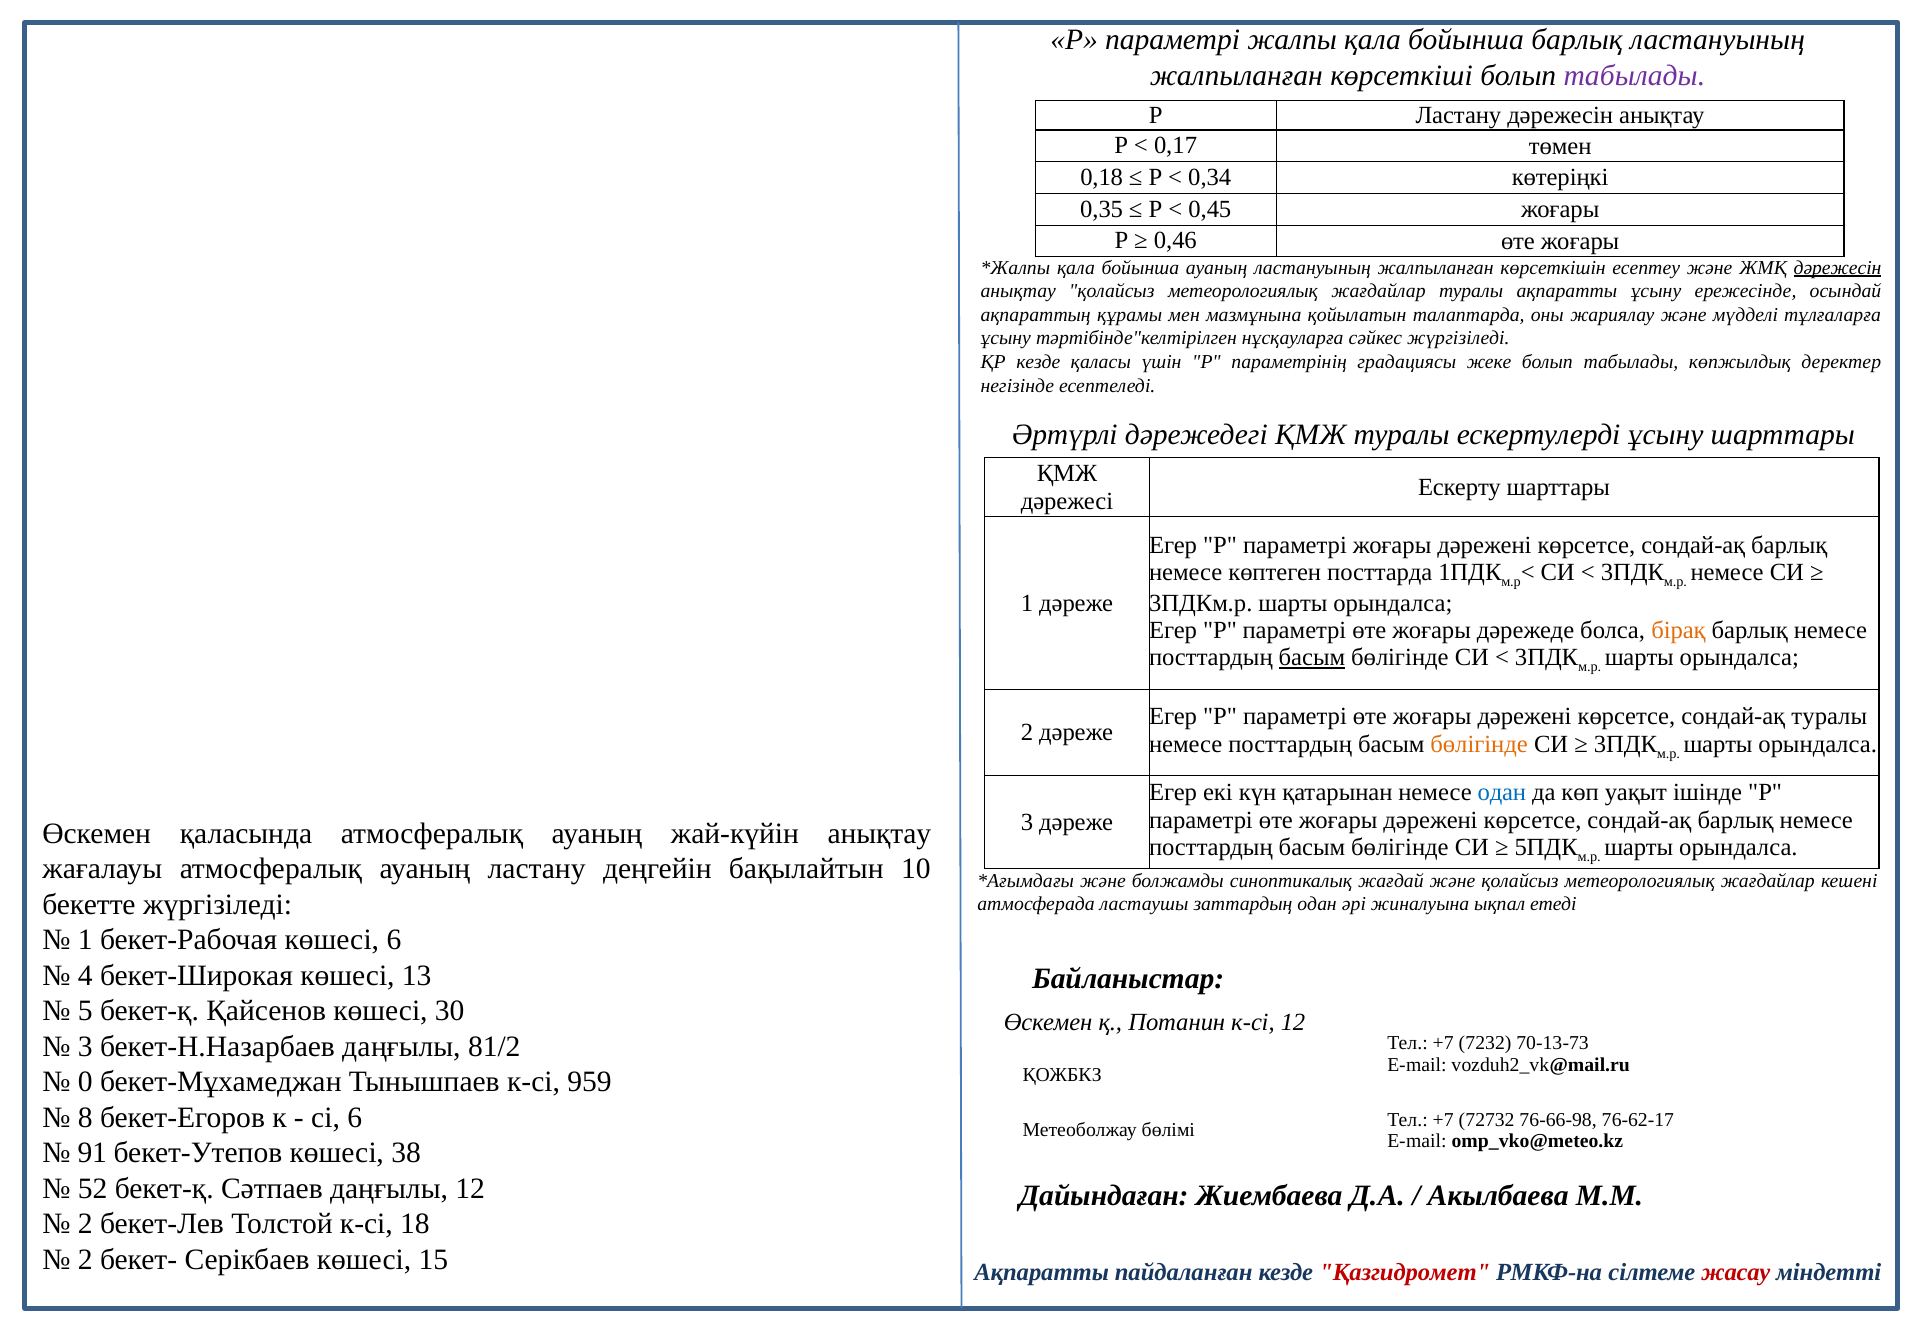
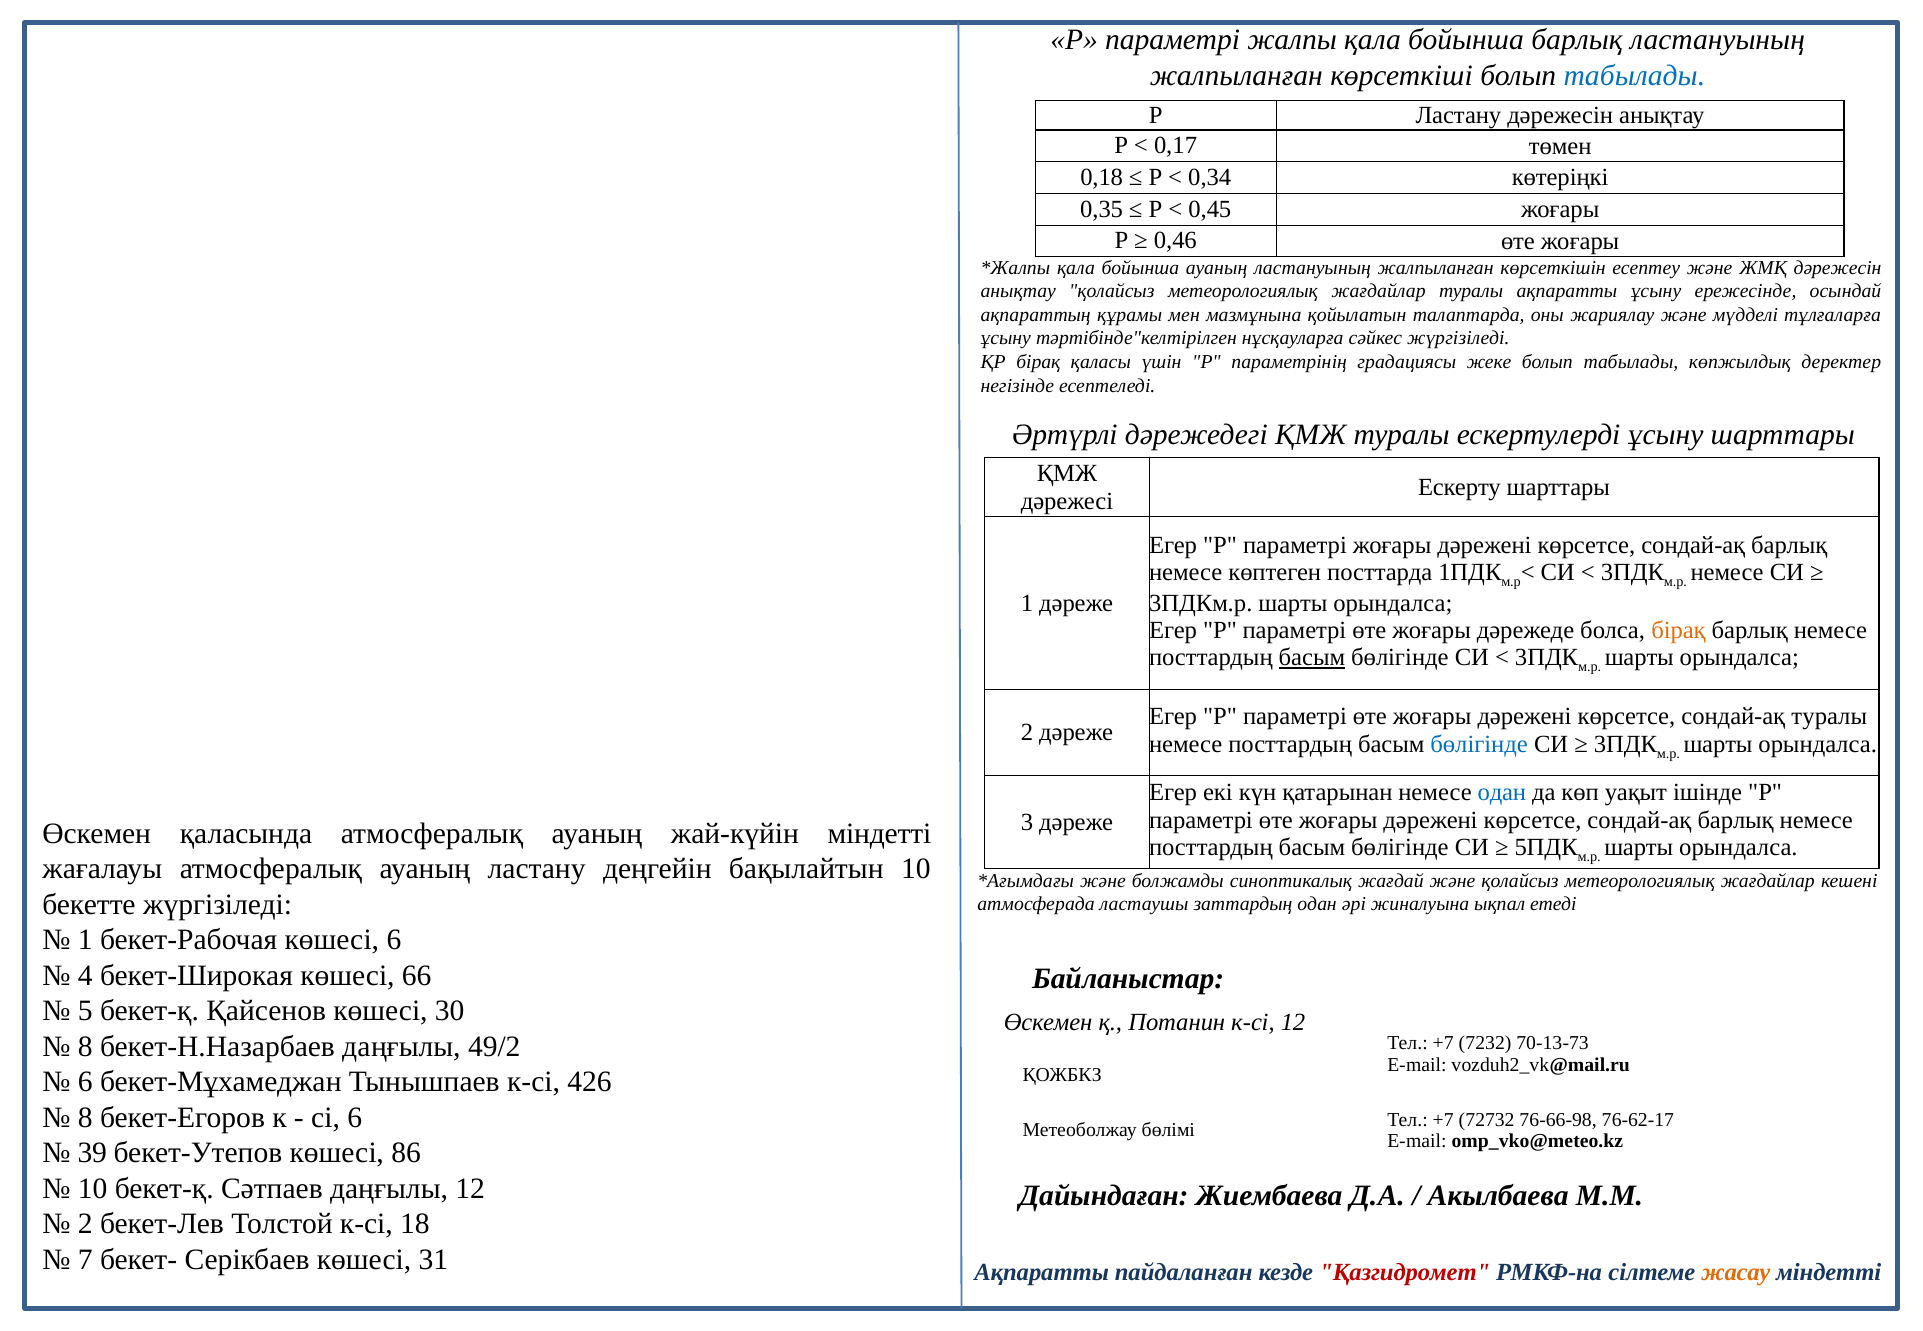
табылады at (1634, 76) colour: purple -> blue
дәрежесін at (1838, 268) underline: present -> none
ҚР кезде: кезде -> бірақ
бөлігінде at (1479, 744) colour: orange -> blue
жай-күйін анықтау: анықтау -> міндетті
13: 13 -> 66
3 at (85, 1047): 3 -> 8
81/2: 81/2 -> 49/2
0 at (85, 1082): 0 -> 6
959: 959 -> 426
91: 91 -> 39
38: 38 -> 86
52 at (93, 1189): 52 -> 10
2 at (85, 1260): 2 -> 7
15: 15 -> 31
жасау colour: red -> orange
